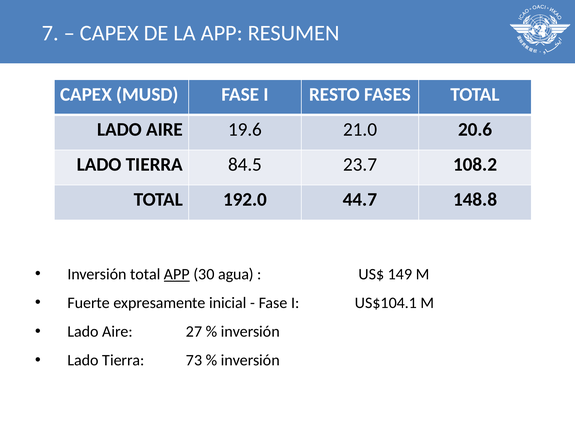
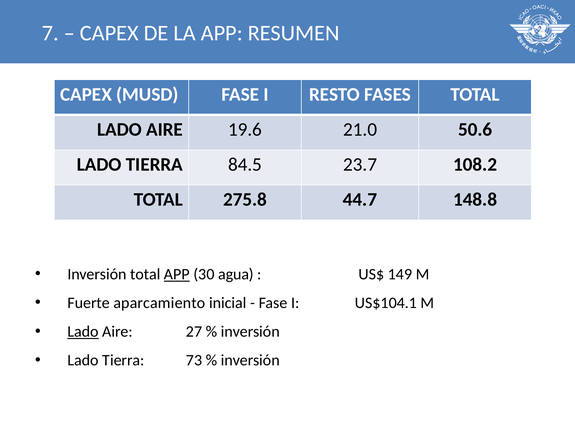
20.6: 20.6 -> 50.6
192.0: 192.0 -> 275.8
expresamente: expresamente -> aparcamiento
Lado at (83, 332) underline: none -> present
